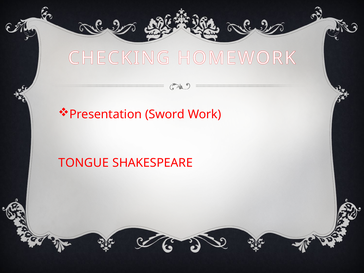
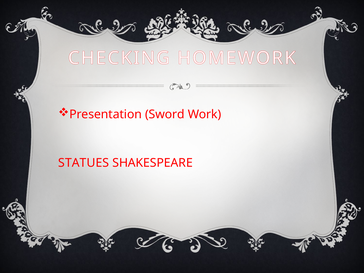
TONGUE: TONGUE -> STATUES
